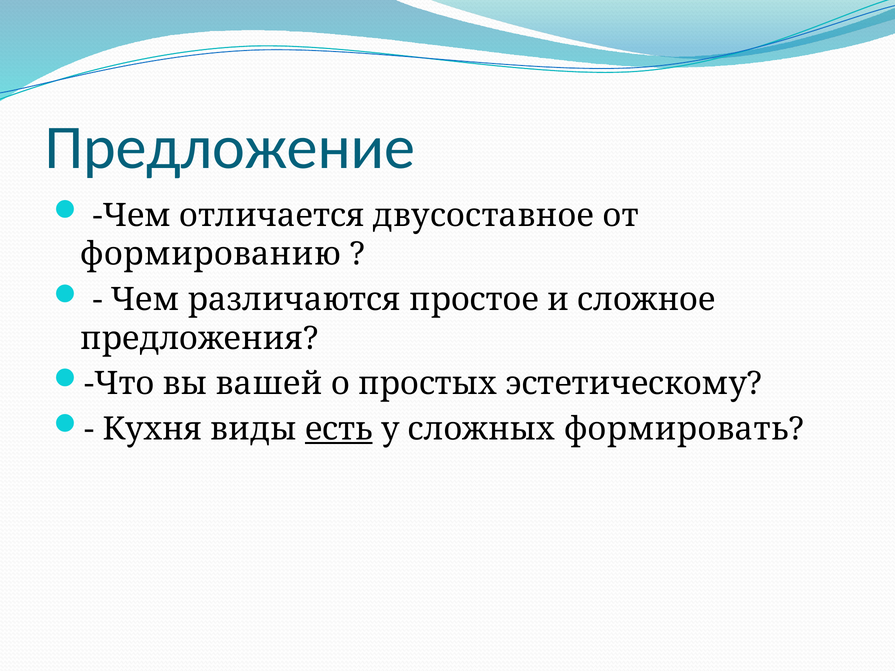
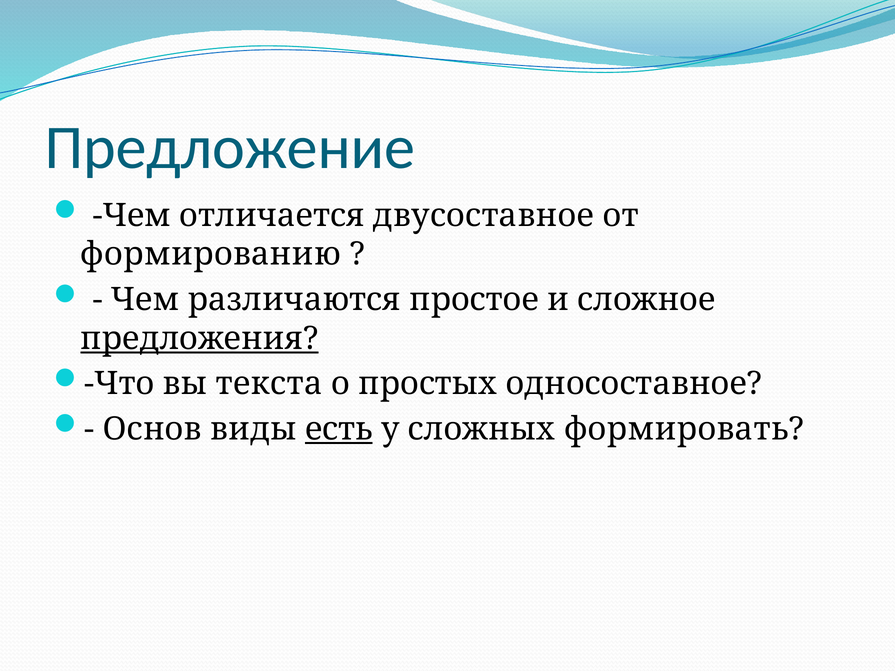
предложения underline: none -> present
вашей: вашей -> текста
эстетическому: эстетическому -> односоставное
Кухня: Кухня -> Основ
